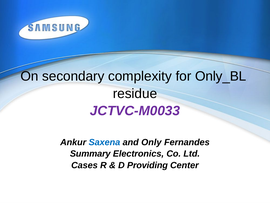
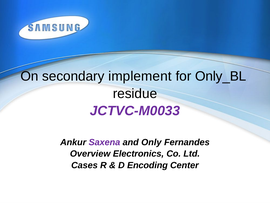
complexity: complexity -> implement
Saxena colour: blue -> purple
Summary: Summary -> Overview
Providing: Providing -> Encoding
